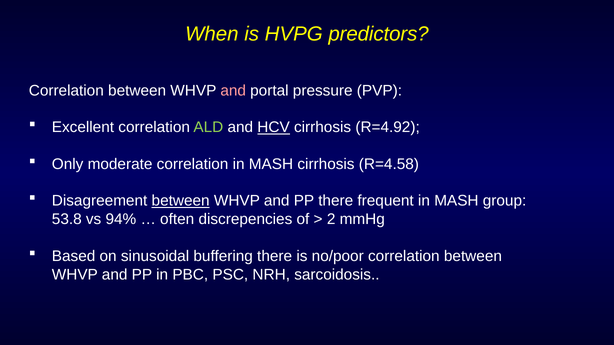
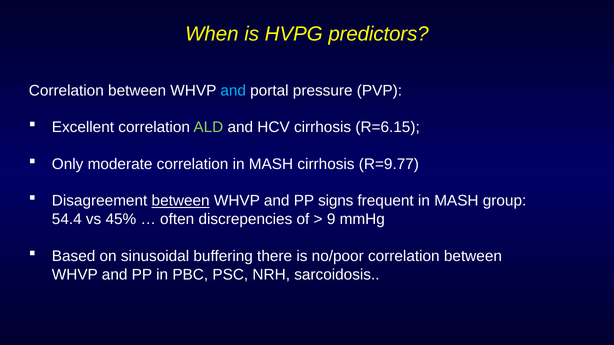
and at (233, 91) colour: pink -> light blue
HCV underline: present -> none
R=4.92: R=4.92 -> R=6.15
R=4.58: R=4.58 -> R=9.77
PP there: there -> signs
53.8: 53.8 -> 54.4
94%: 94% -> 45%
2: 2 -> 9
